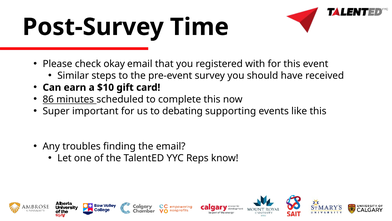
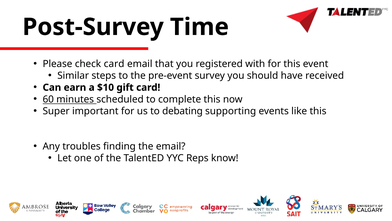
check okay: okay -> card
86: 86 -> 60
